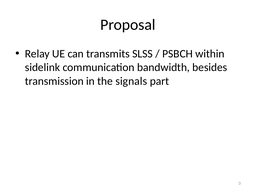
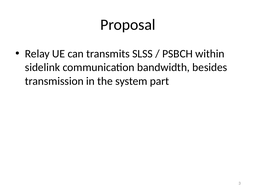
signals: signals -> system
